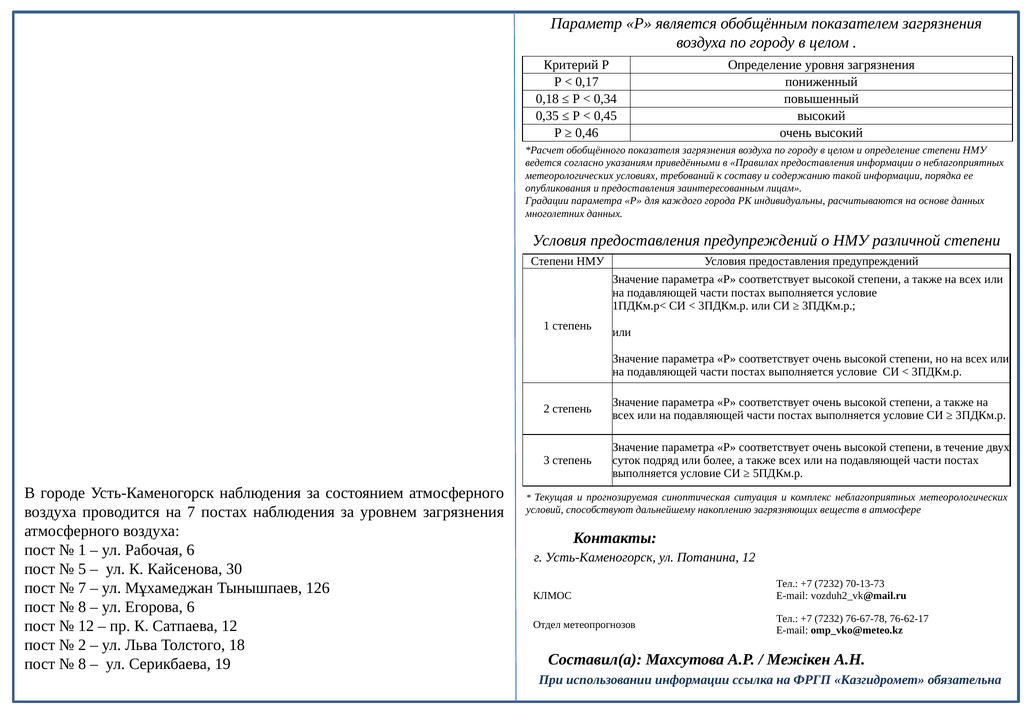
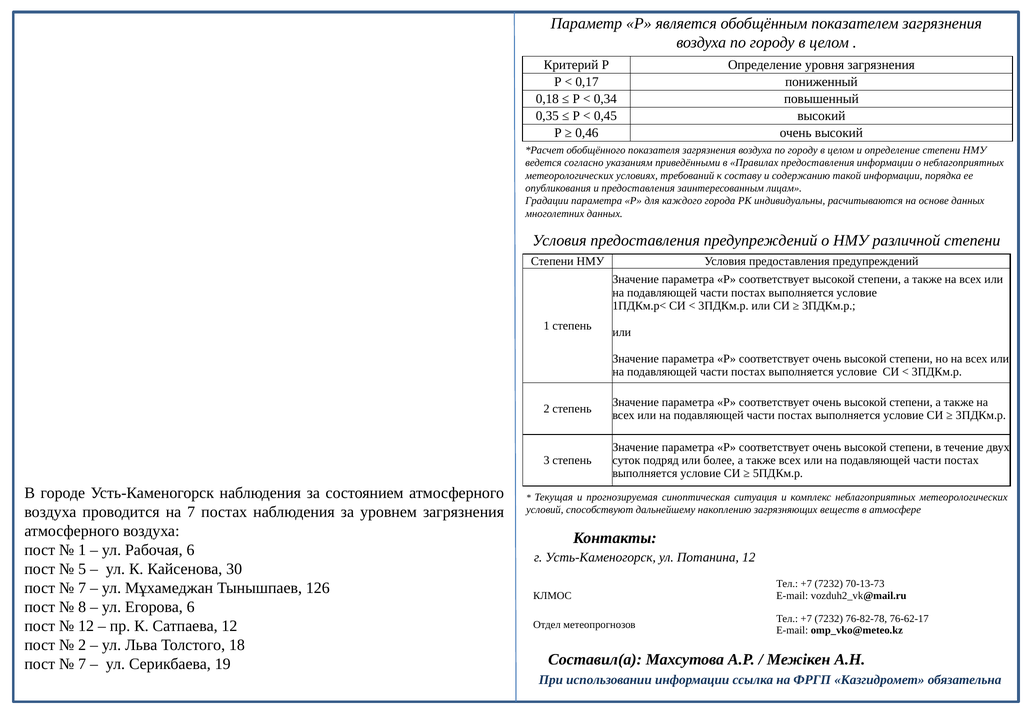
76-67-78: 76-67-78 -> 76-82-78
8 at (82, 665): 8 -> 7
